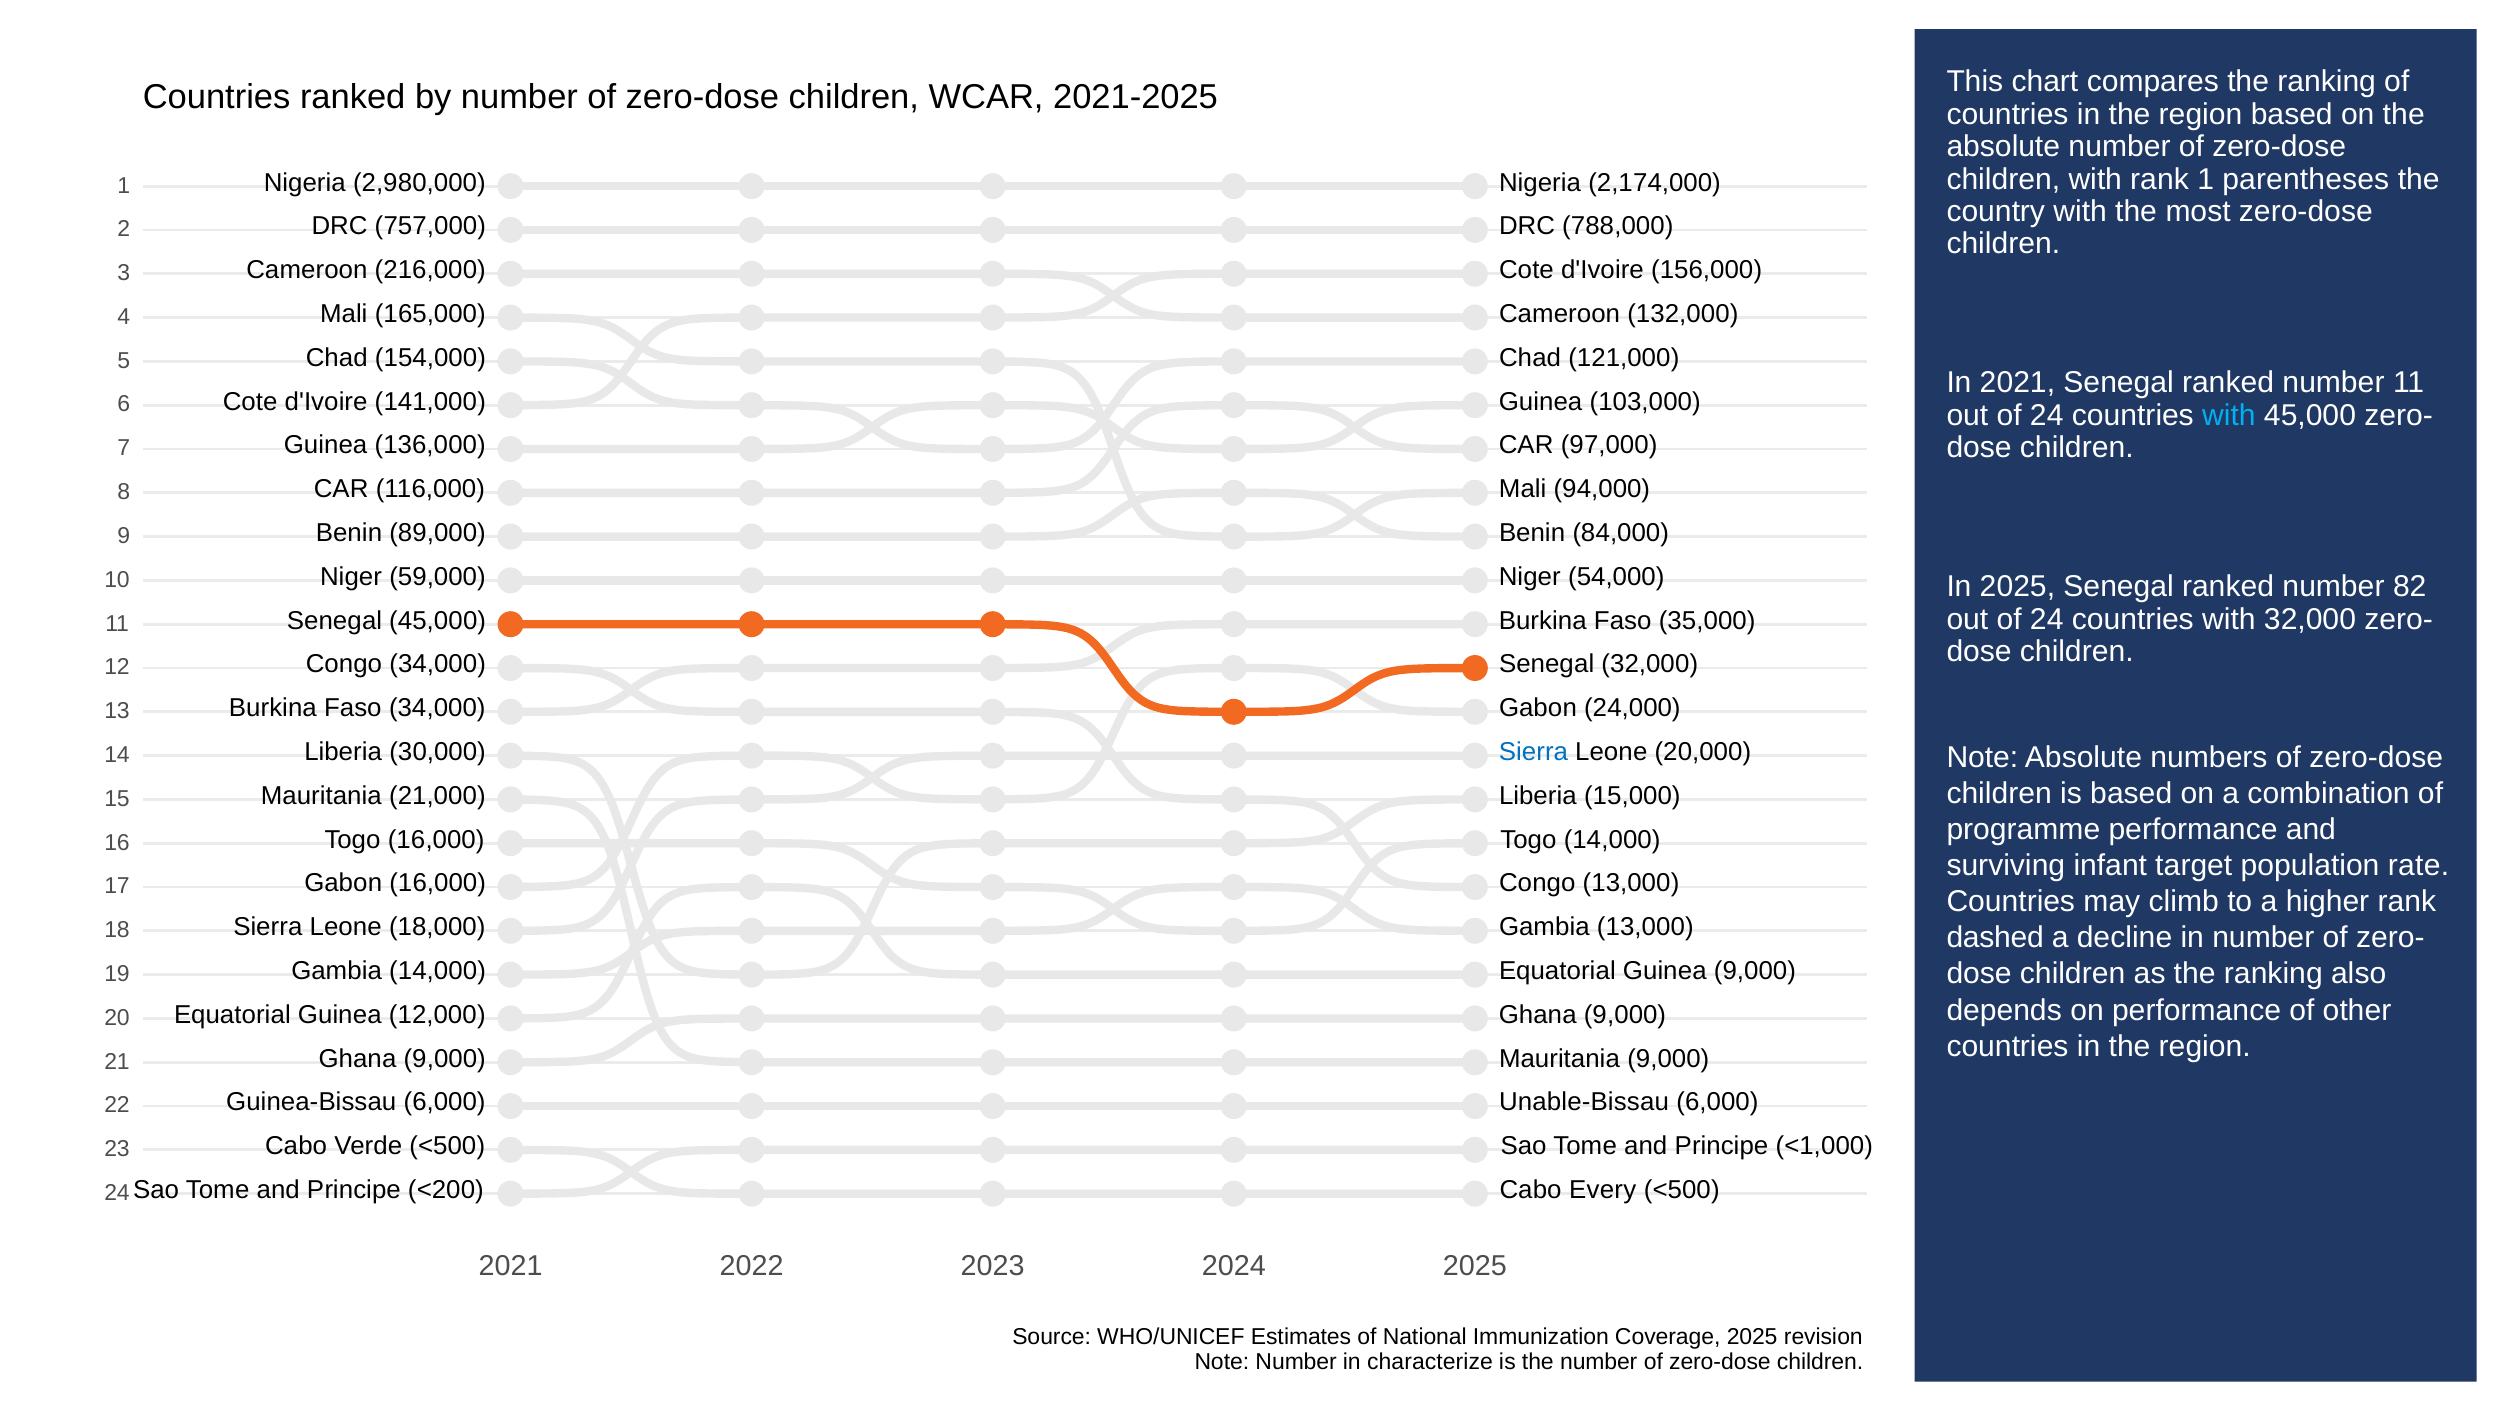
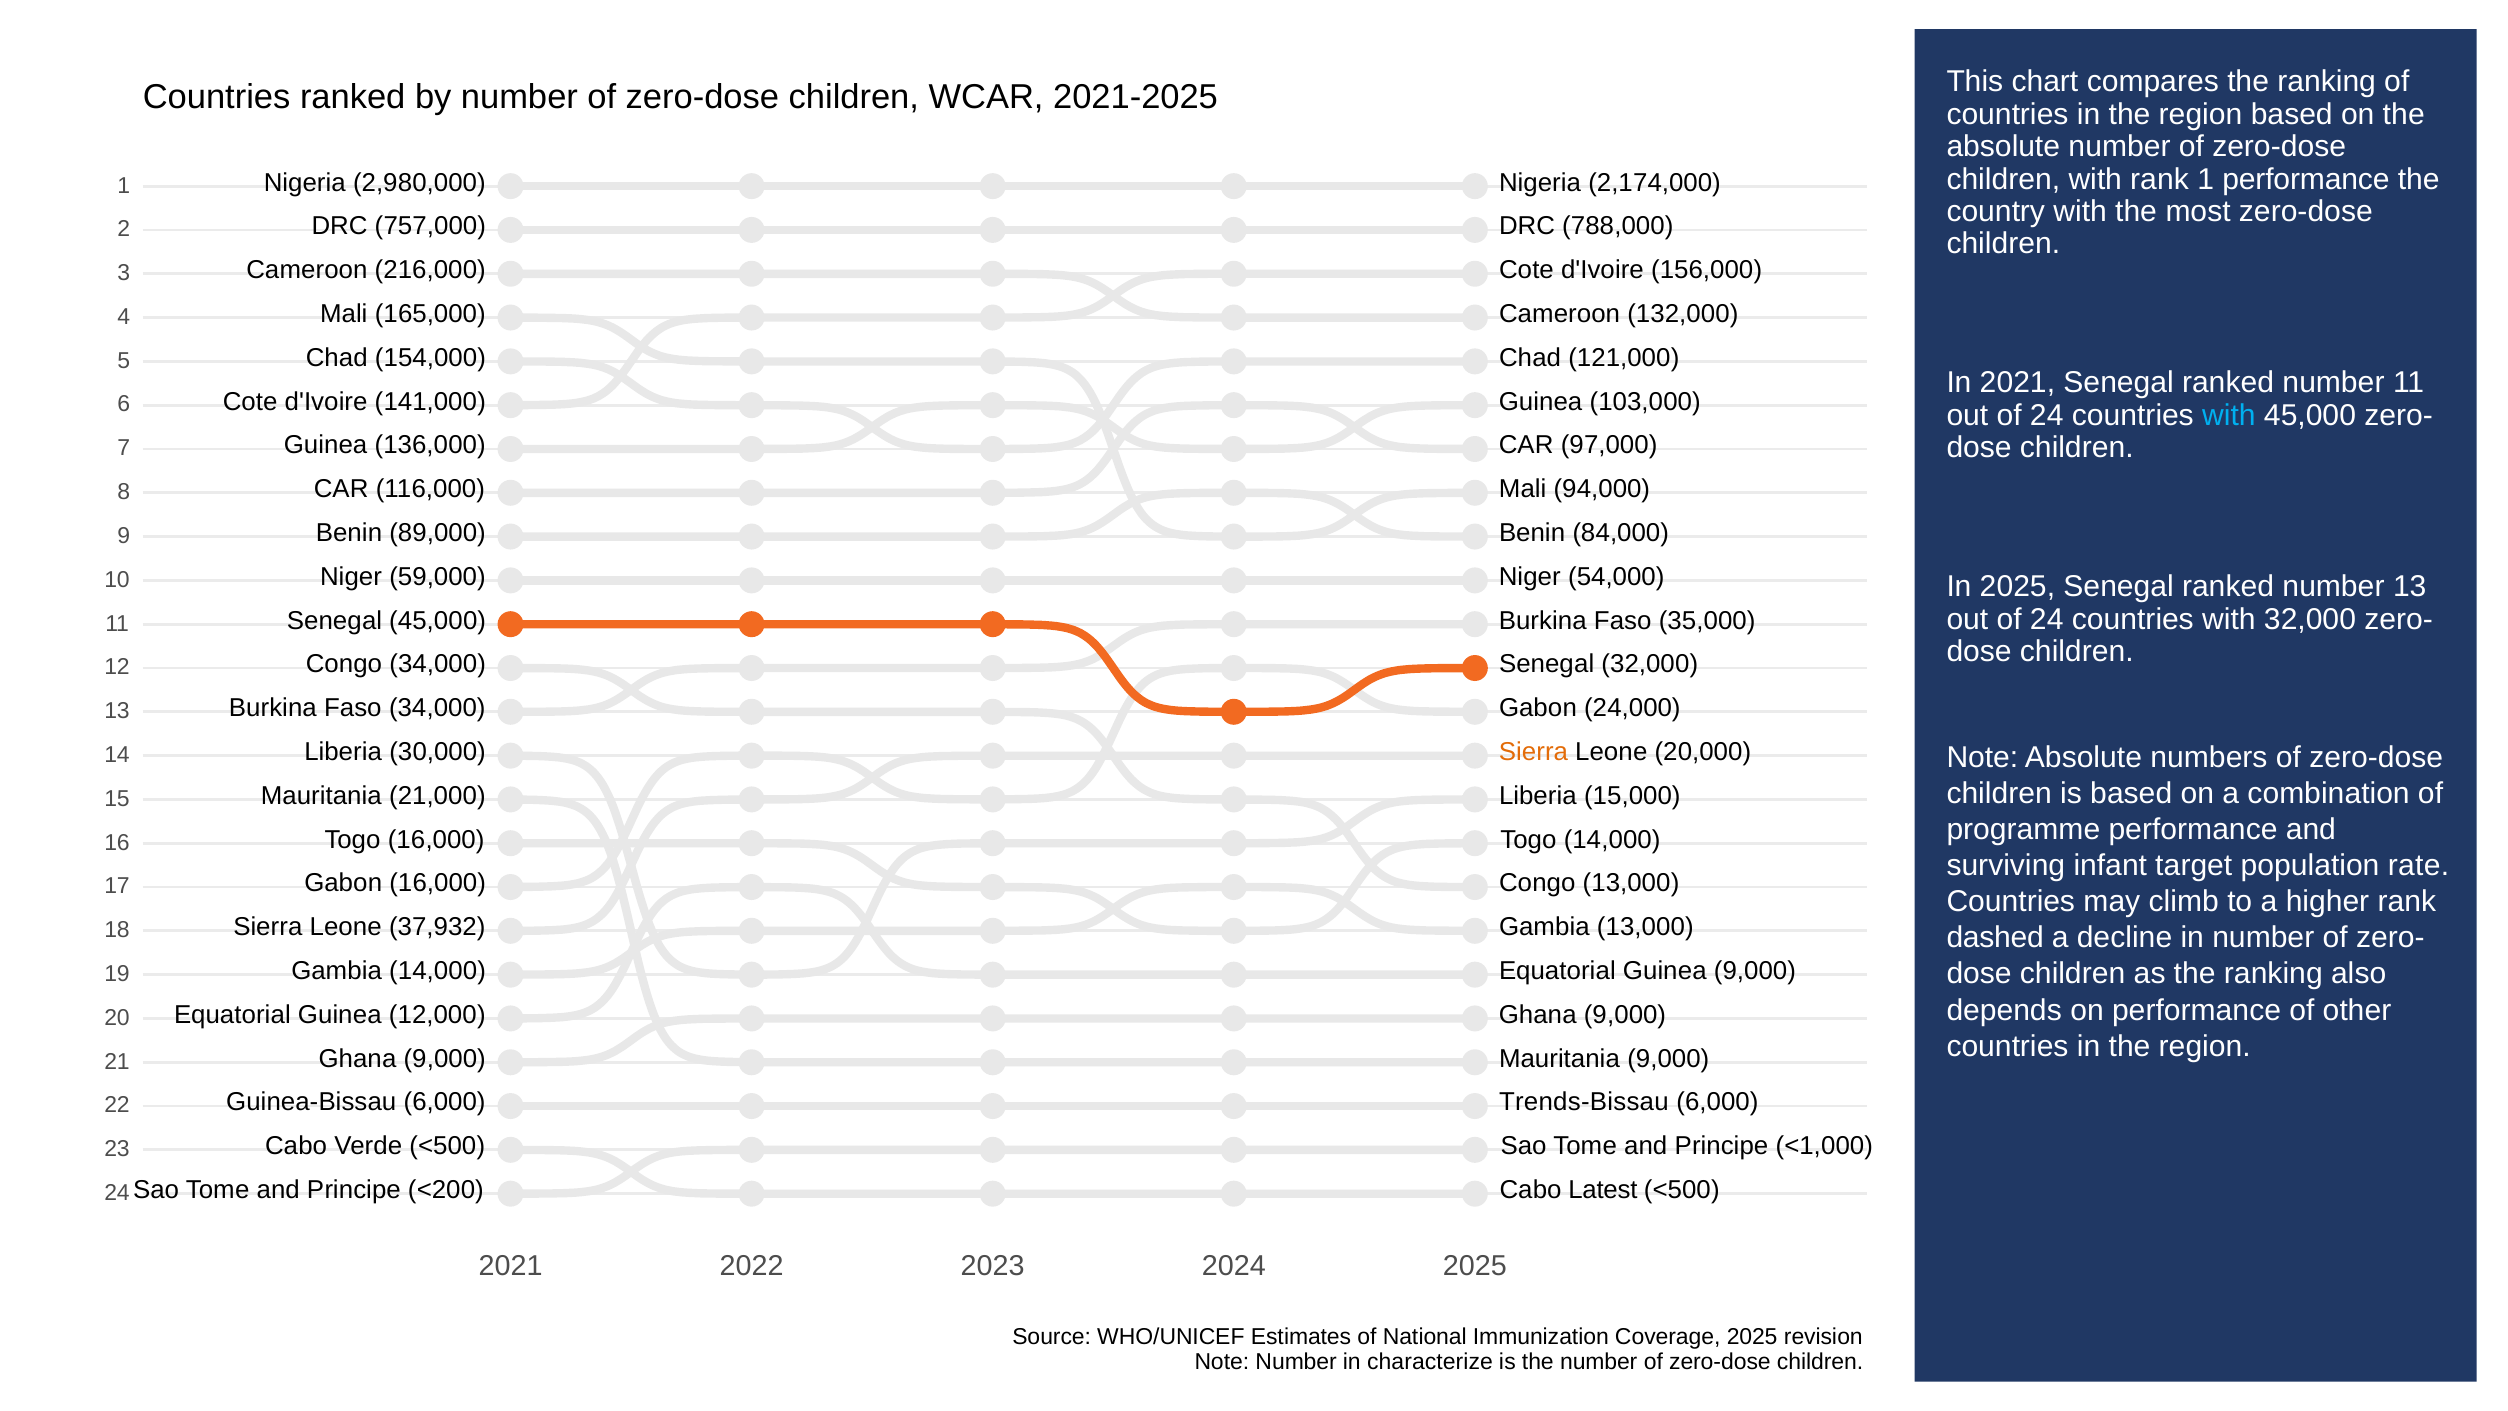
1 parentheses: parentheses -> performance
number 82: 82 -> 13
Sierra at (1533, 752) colour: blue -> orange
18,000: 18,000 -> 37,932
Unable-Bissau: Unable-Bissau -> Trends-Bissau
Every: Every -> Latest
